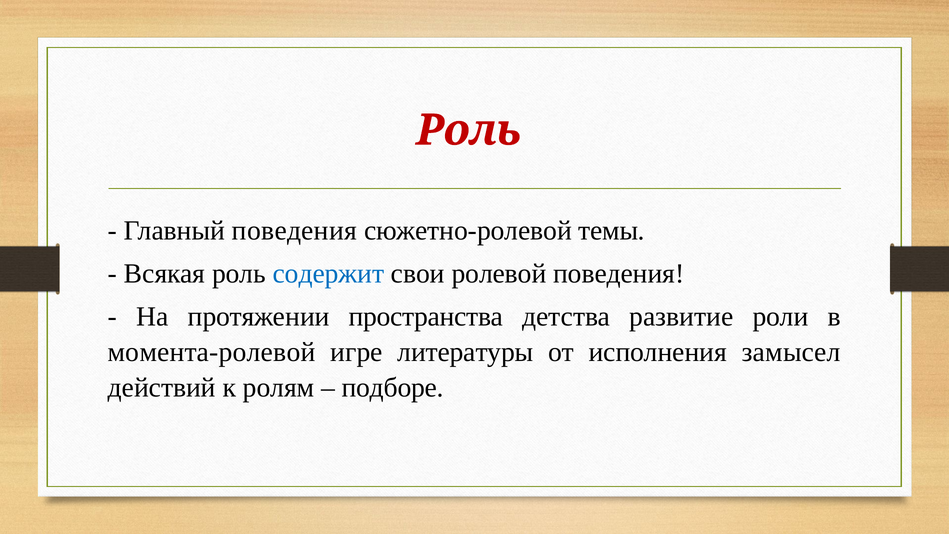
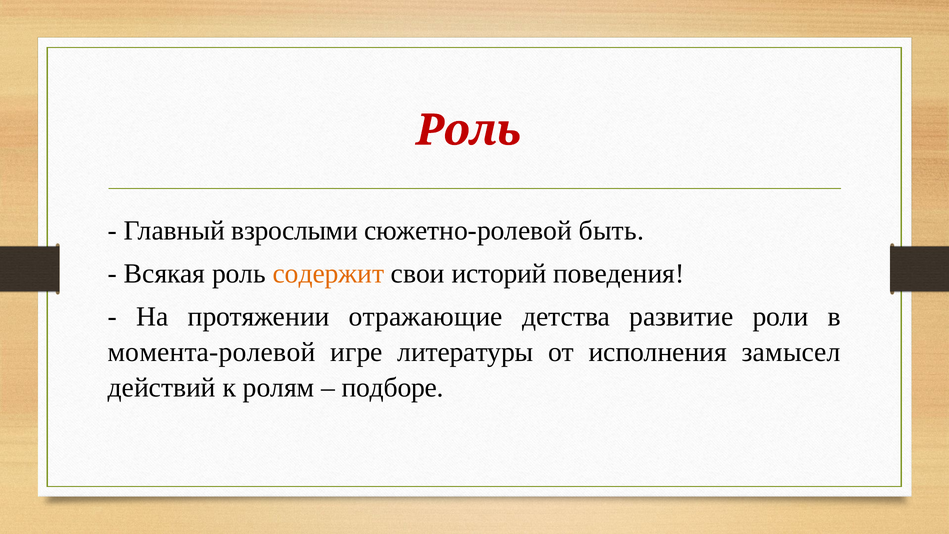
Главный поведения: поведения -> взрослыми
темы: темы -> быть
содержит colour: blue -> orange
ролевой: ролевой -> историй
пространства: пространства -> отражающие
